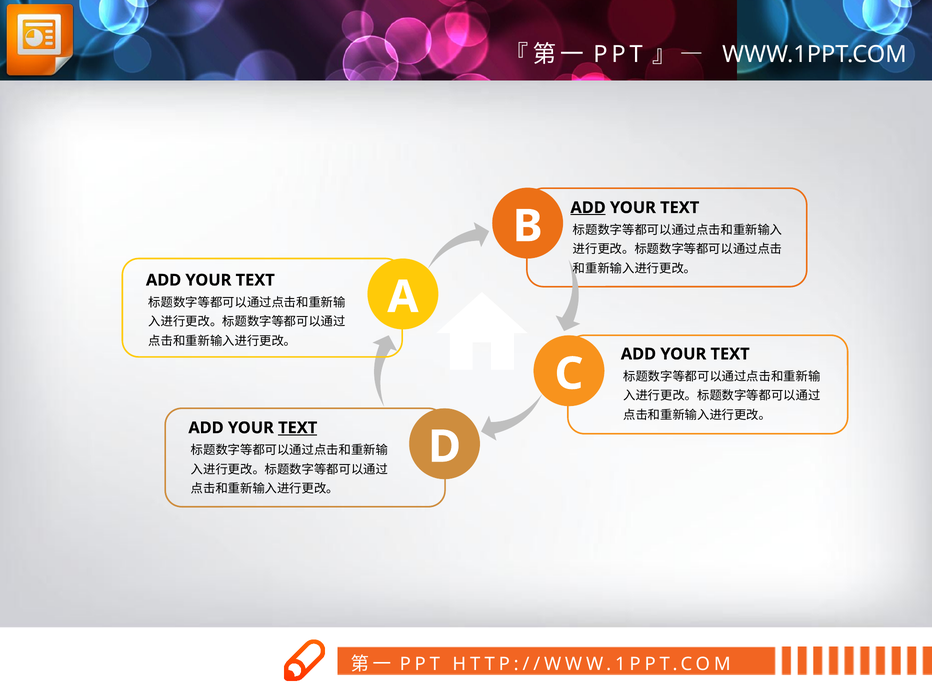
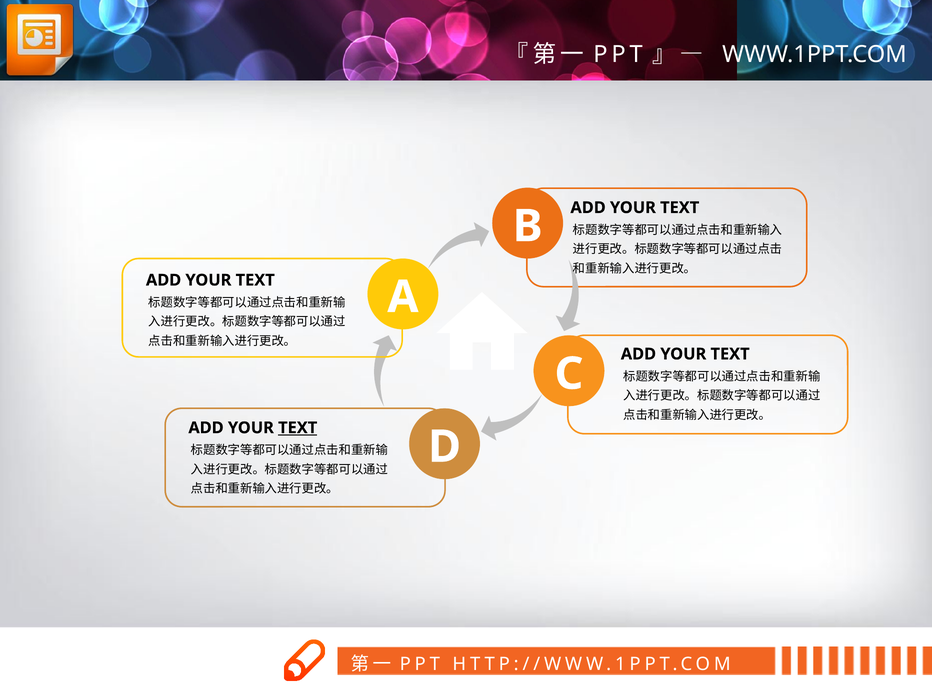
ADD at (588, 208) underline: present -> none
